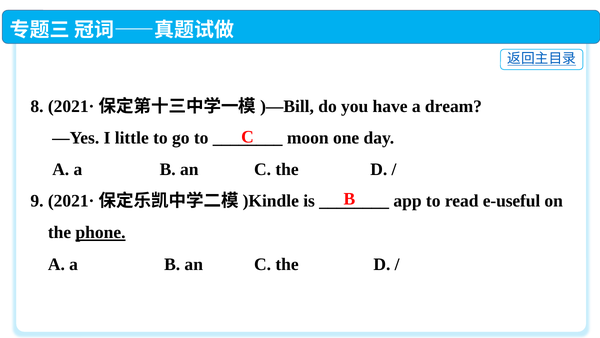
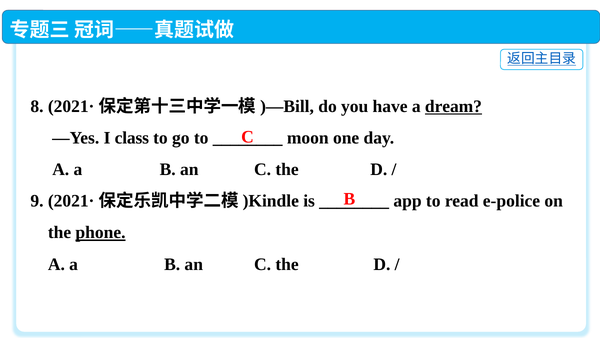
dream underline: none -> present
little: little -> class
e-useful: e-useful -> e-police
